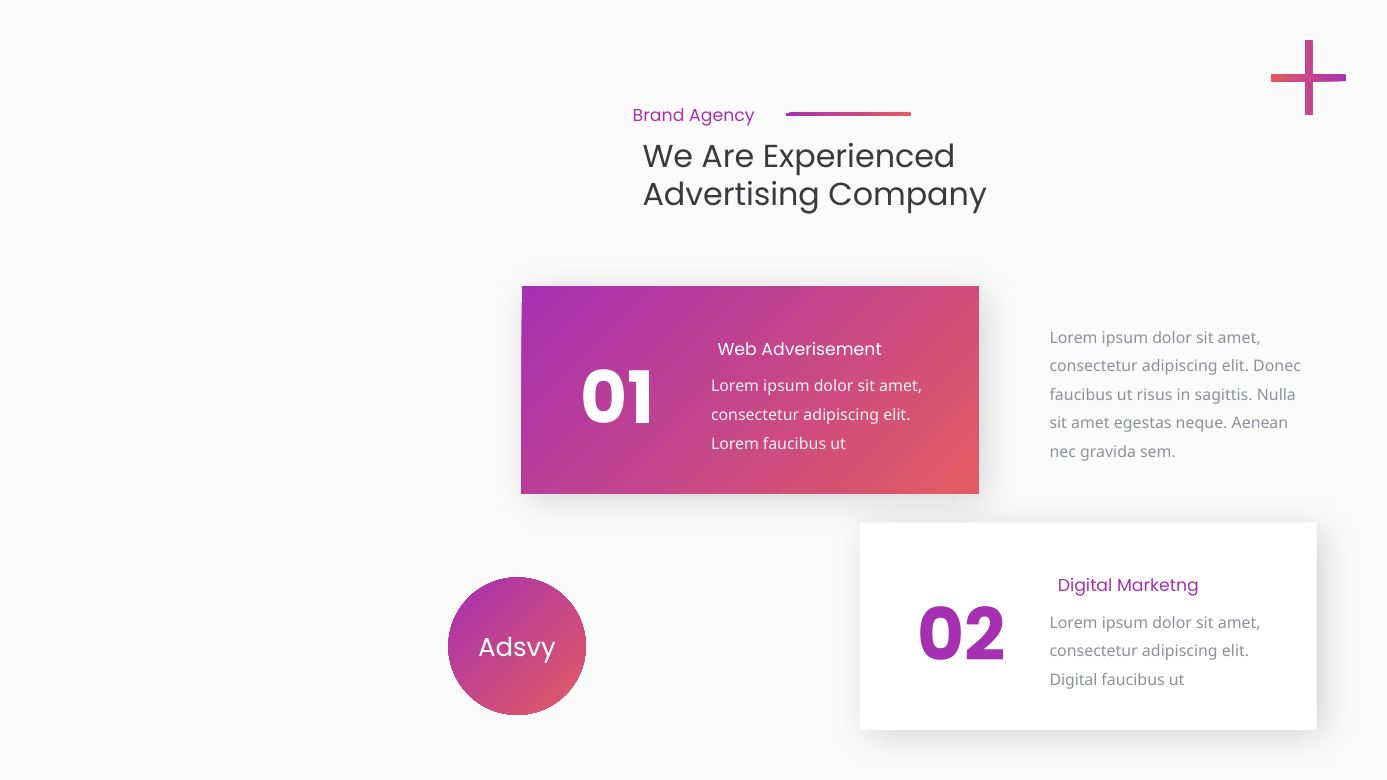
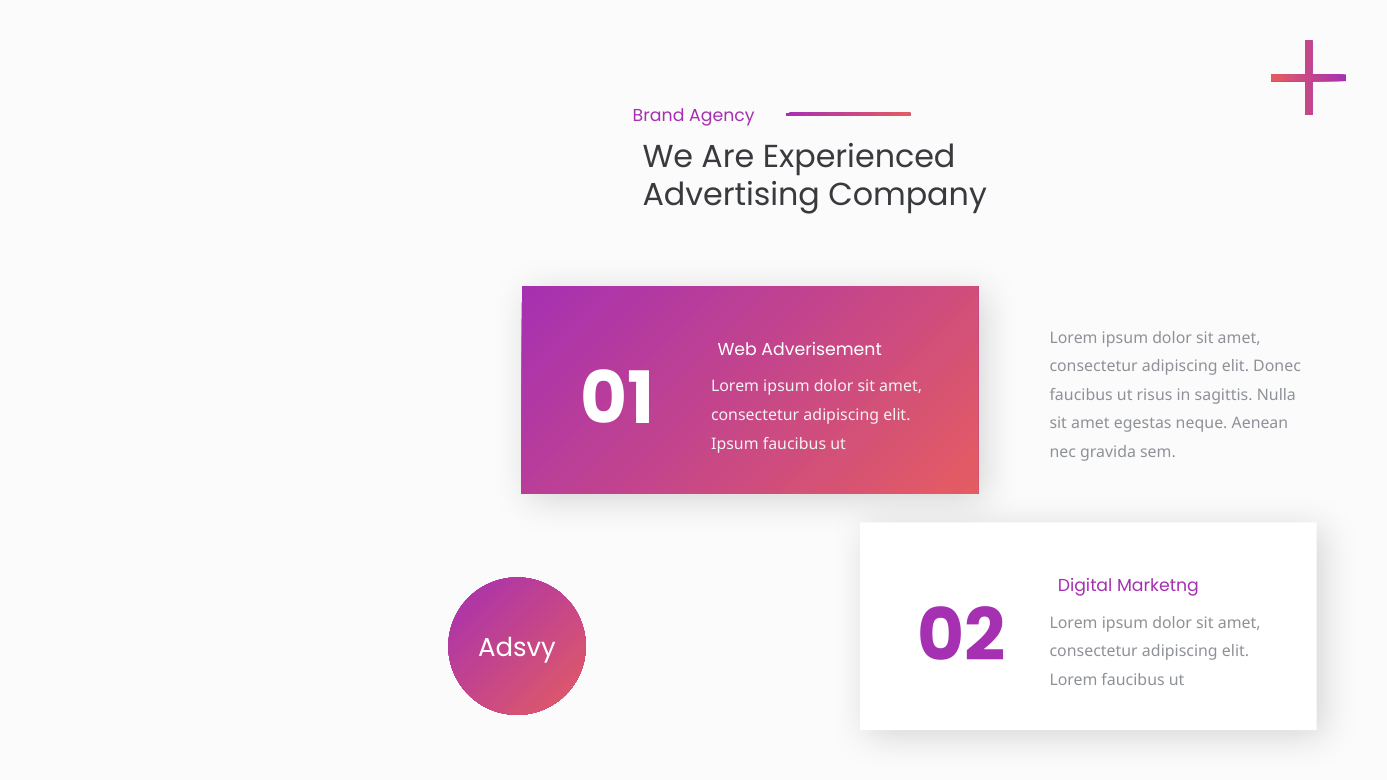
Lorem at (735, 444): Lorem -> Ipsum
Digital at (1073, 680): Digital -> Lorem
